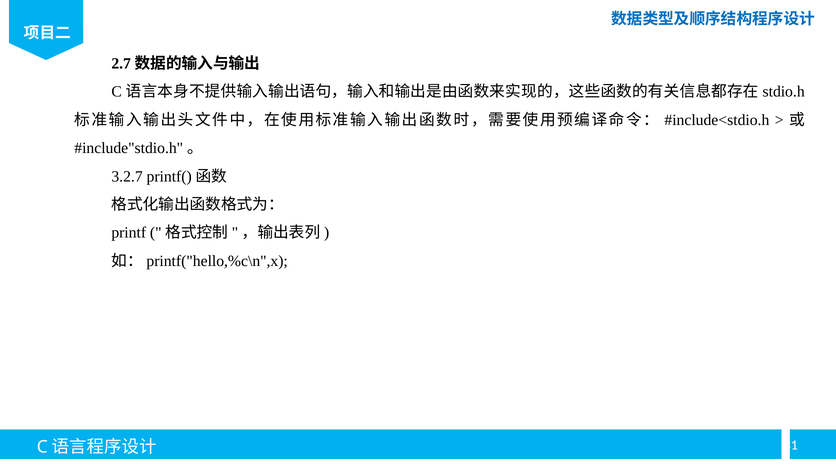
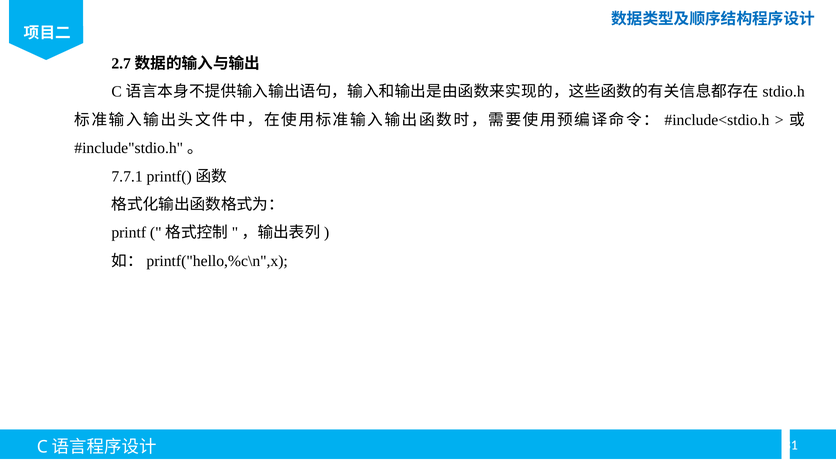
3.2.7: 3.2.7 -> 7.7.1
